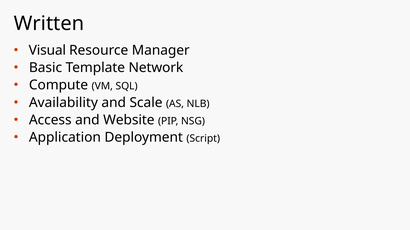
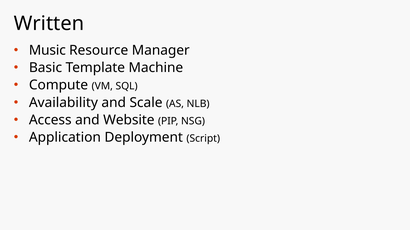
Visual: Visual -> Music
Network: Network -> Machine
